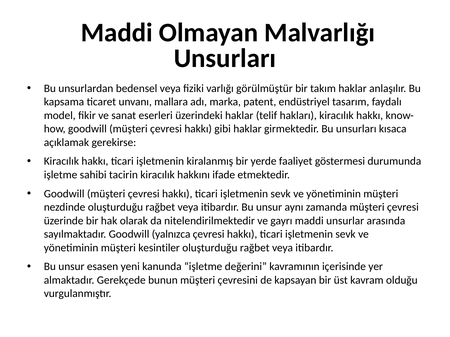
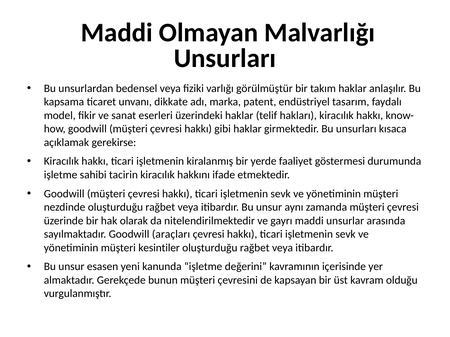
mallara: mallara -> dikkate
yalnızca: yalnızca -> araçları
